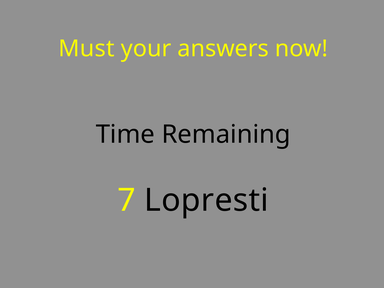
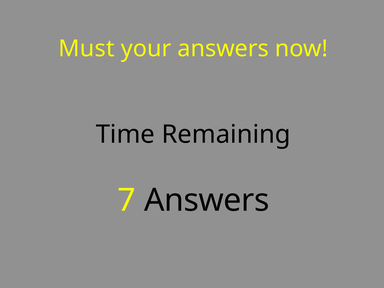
7 Lopresti: Lopresti -> Answers
